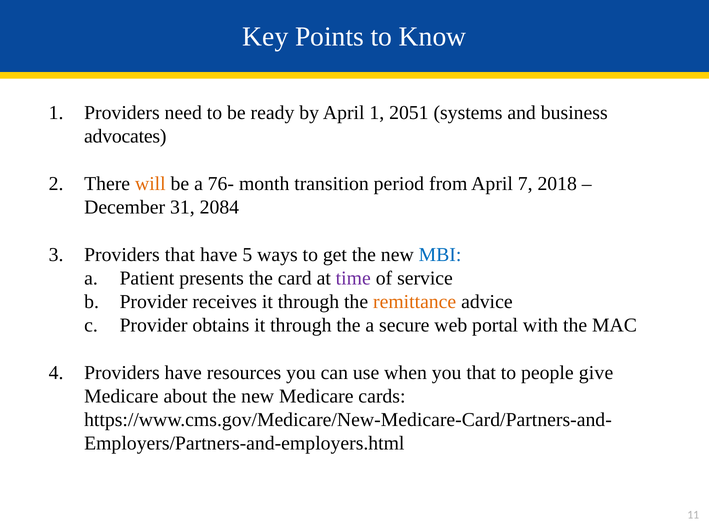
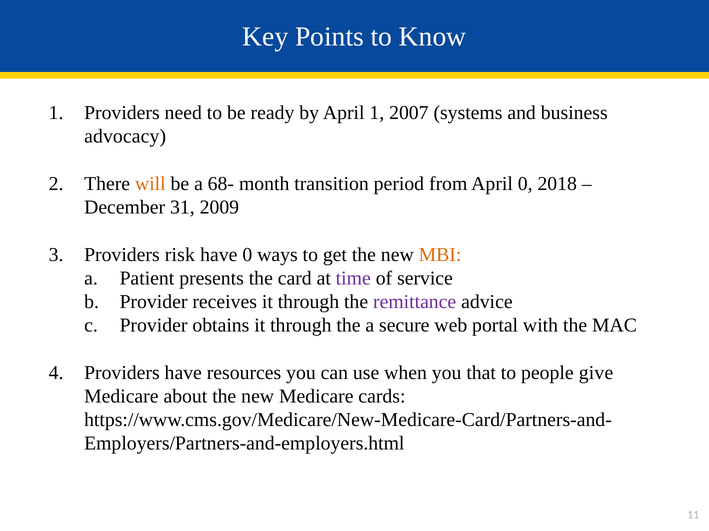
2051: 2051 -> 2007
advocates: advocates -> advocacy
76-: 76- -> 68-
April 7: 7 -> 0
2084: 2084 -> 2009
Providers that: that -> risk
have 5: 5 -> 0
MBI colour: blue -> orange
remittance colour: orange -> purple
